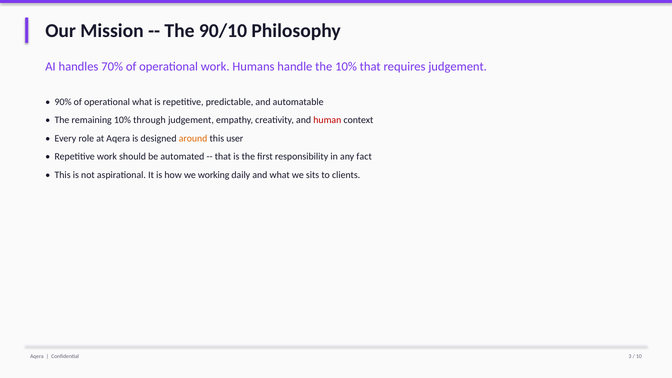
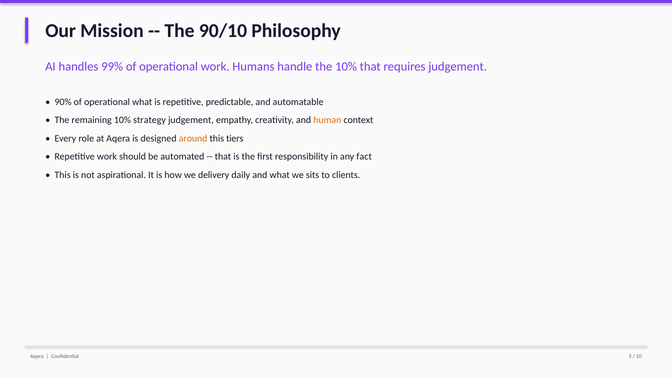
70%: 70% -> 99%
through: through -> strategy
human colour: red -> orange
user: user -> tiers
working: working -> delivery
